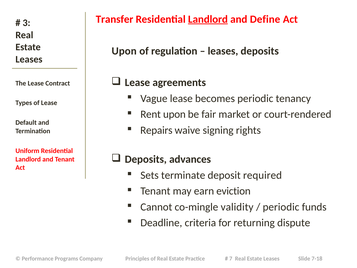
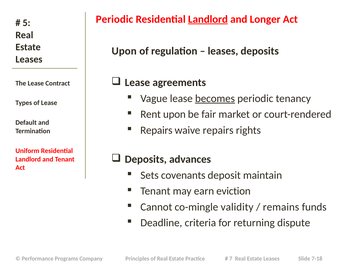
Transfer at (115, 19): Transfer -> Periodic
Define: Define -> Longer
3: 3 -> 5
becomes underline: none -> present
waive signing: signing -> repairs
terminate: terminate -> covenants
required: required -> maintain
periodic at (281, 207): periodic -> remains
